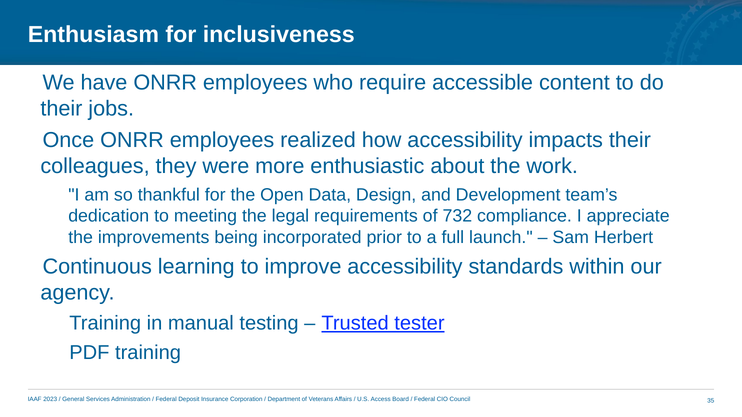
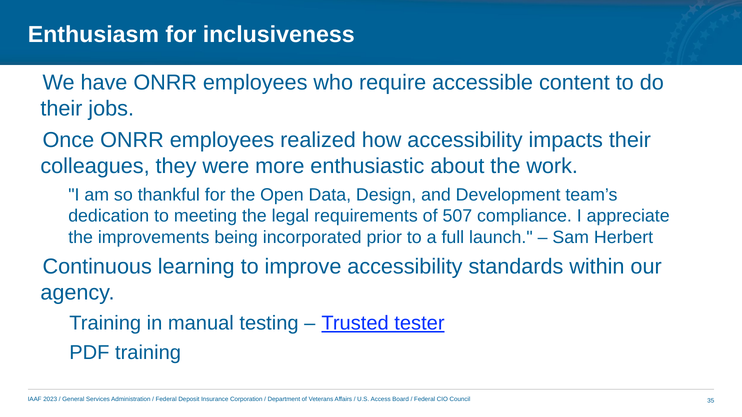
732: 732 -> 507
